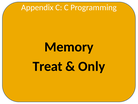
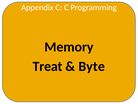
Only: Only -> Byte
